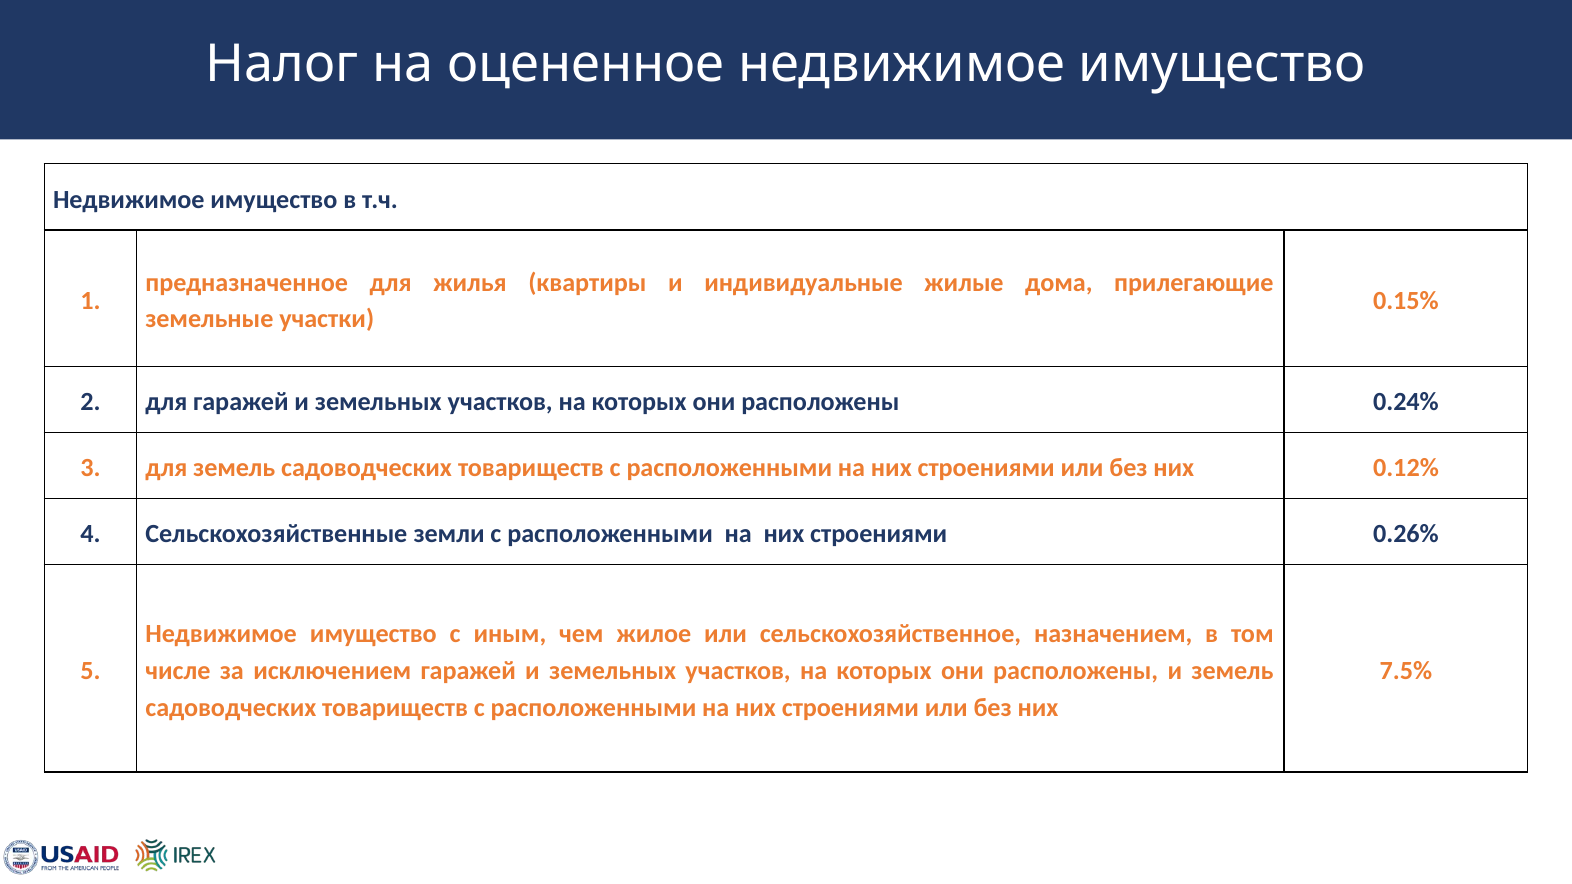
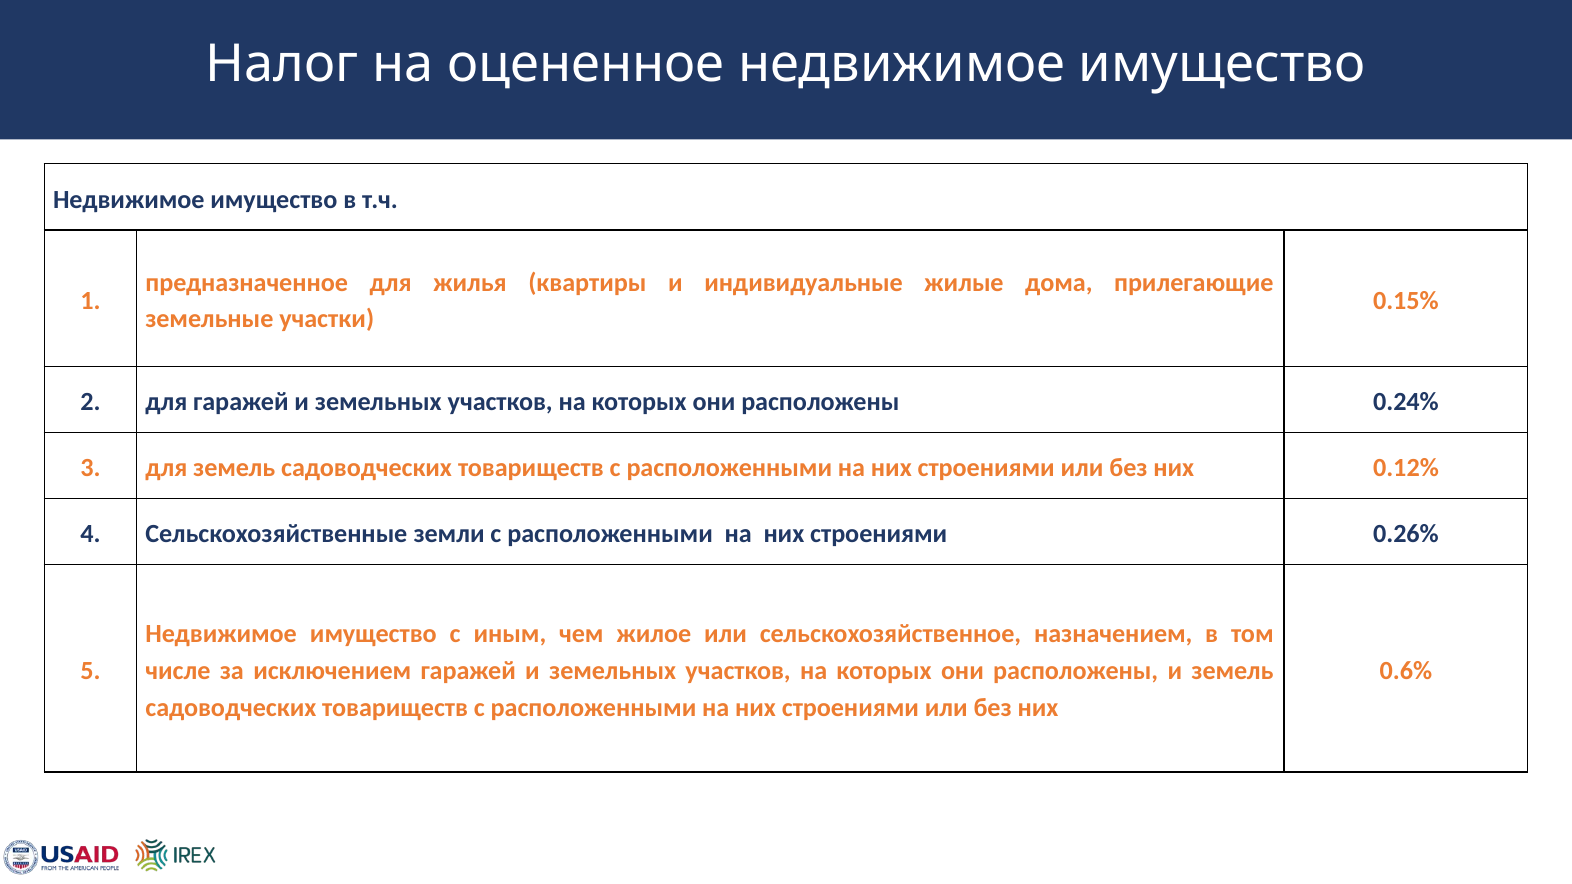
7.5%: 7.5% -> 0.6%
